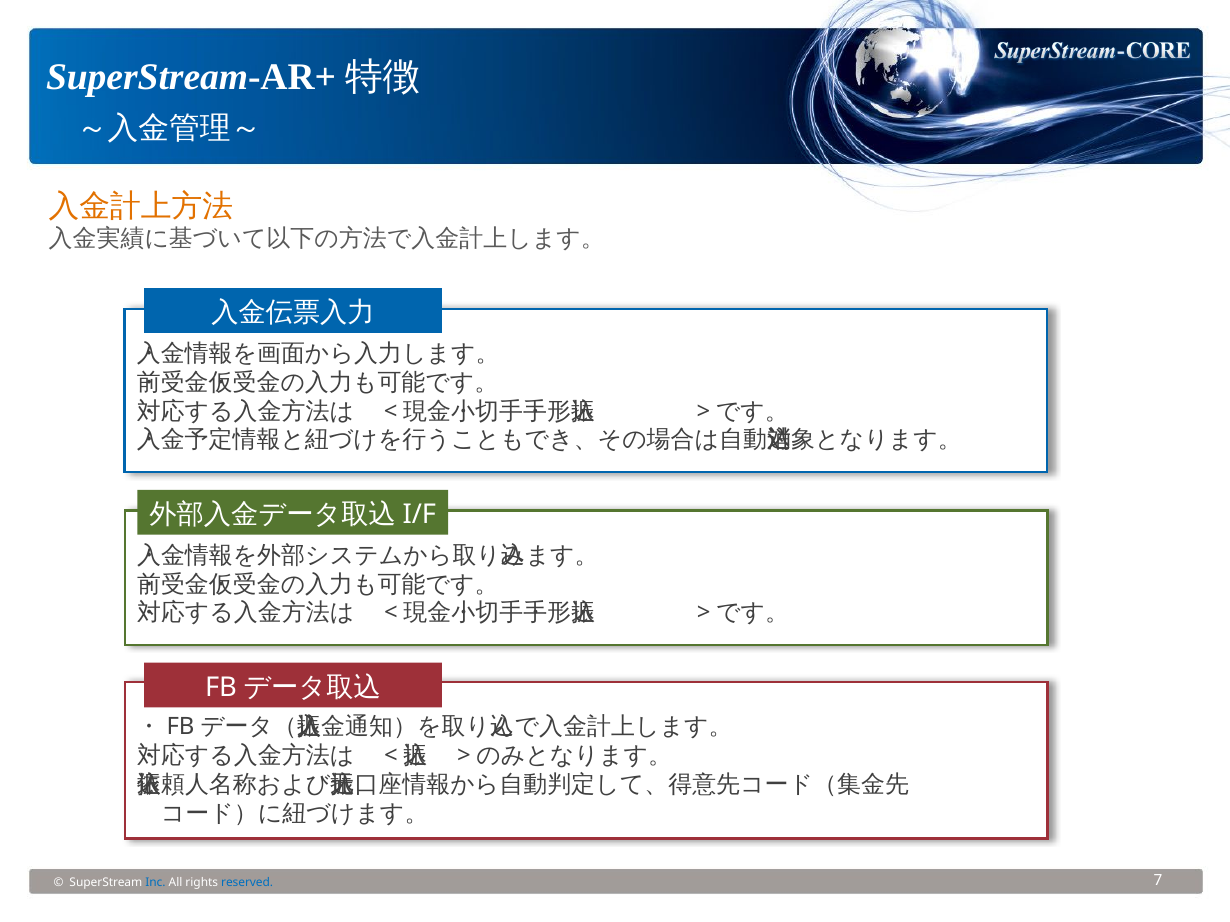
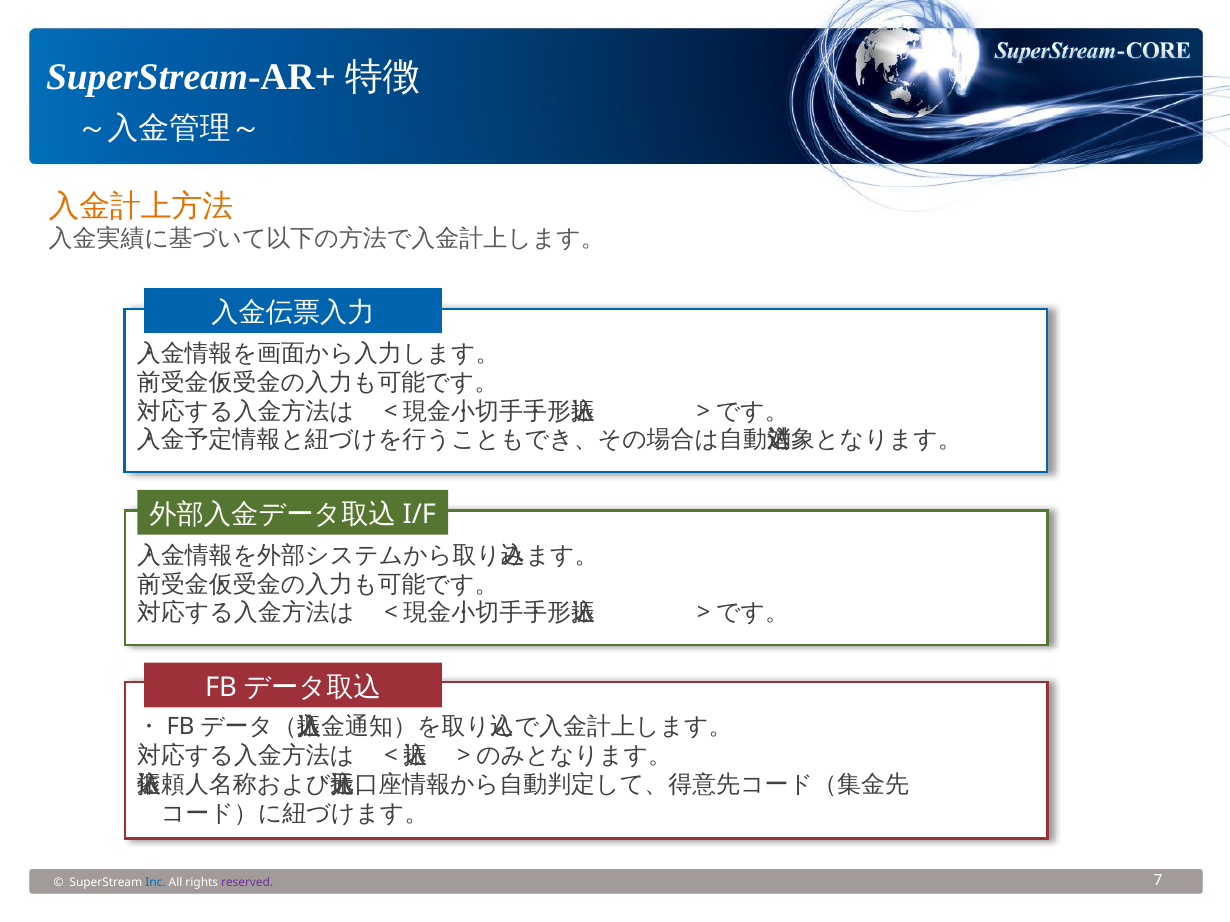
reserved colour: blue -> purple
